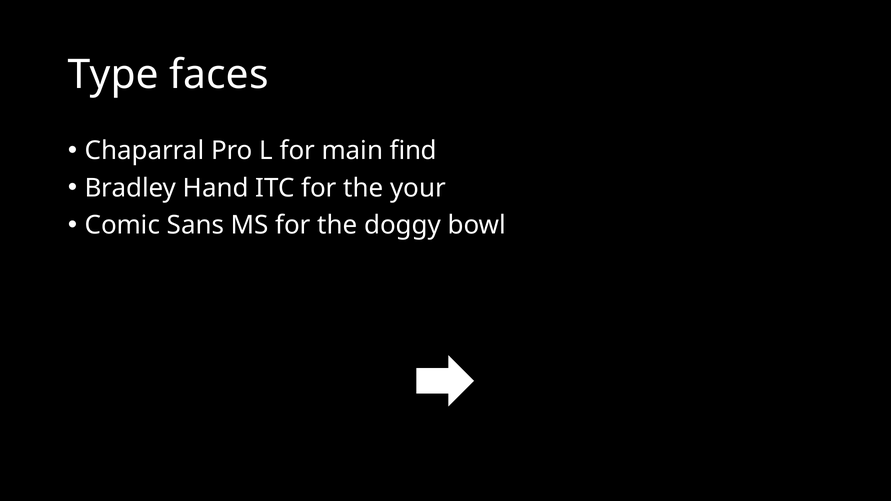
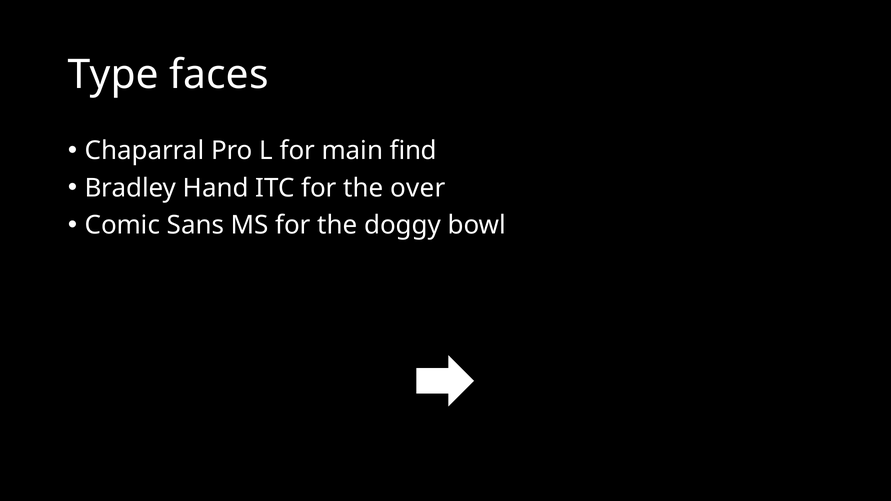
your: your -> over
